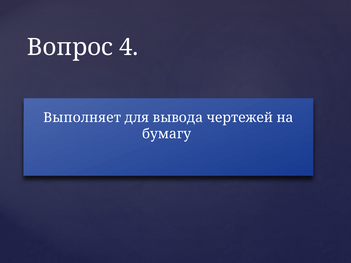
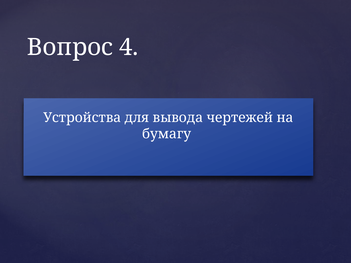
Выполняет: Выполняет -> Устройства
